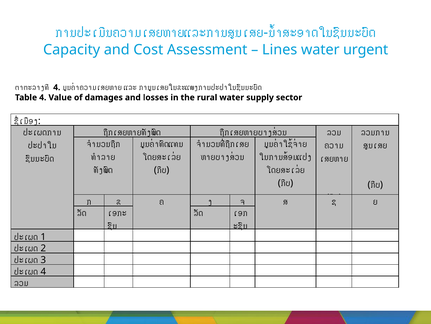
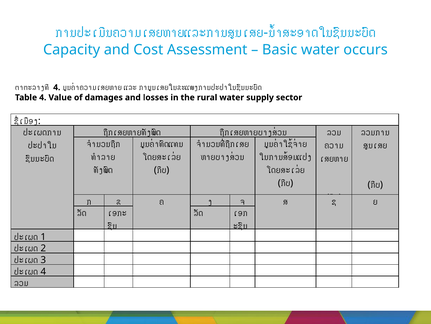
Lines: Lines -> Basic
urgent: urgent -> occurs
